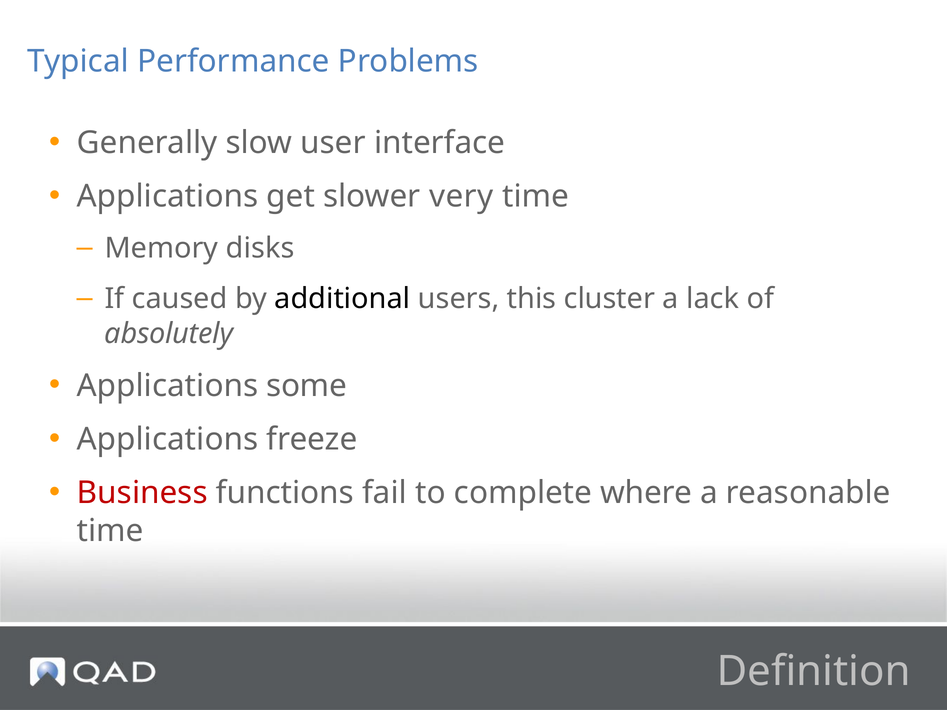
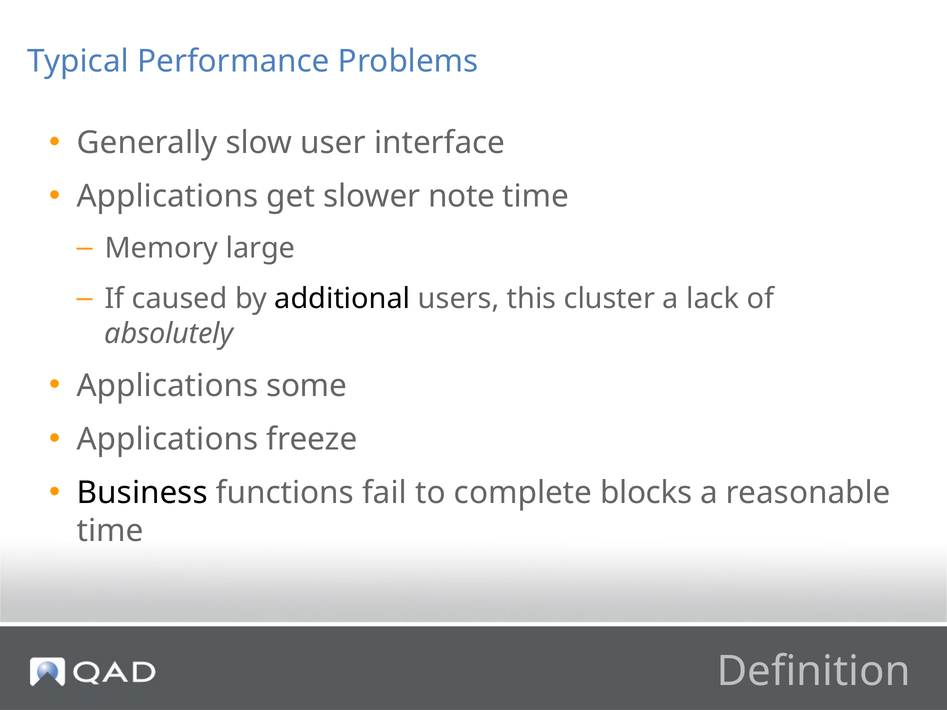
very: very -> note
disks: disks -> large
Business colour: red -> black
where: where -> blocks
